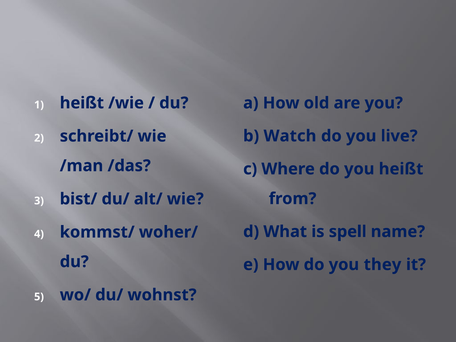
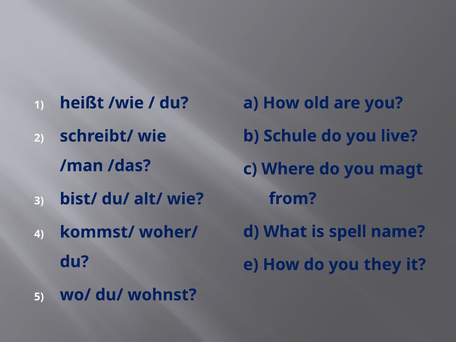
Watch: Watch -> Schule
you heißt: heißt -> magt
